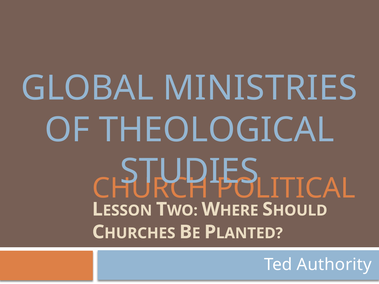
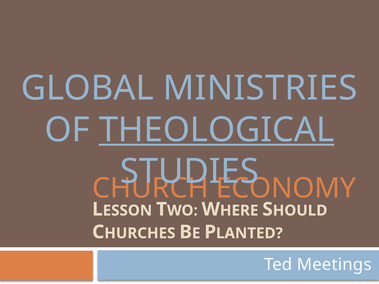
THEOLOGICAL underline: none -> present
POLITICAL: POLITICAL -> ECONOMY
Authority: Authority -> Meetings
